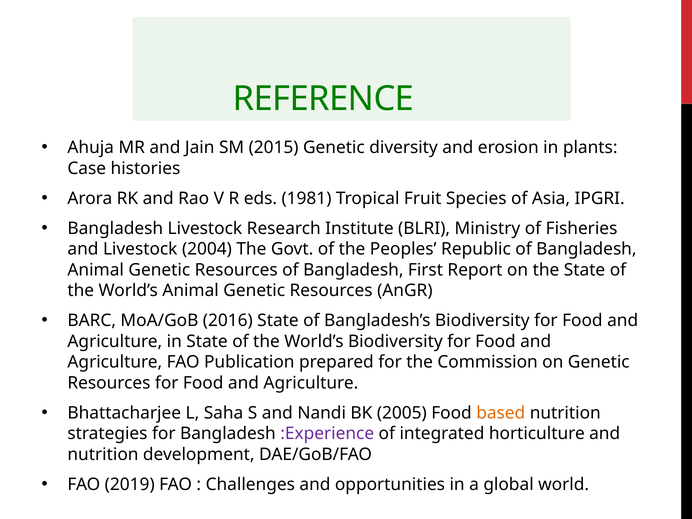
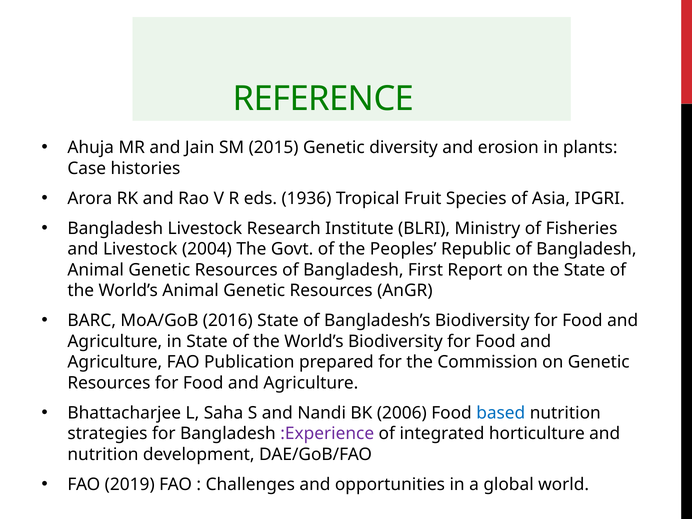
1981: 1981 -> 1936
2005: 2005 -> 2006
based colour: orange -> blue
